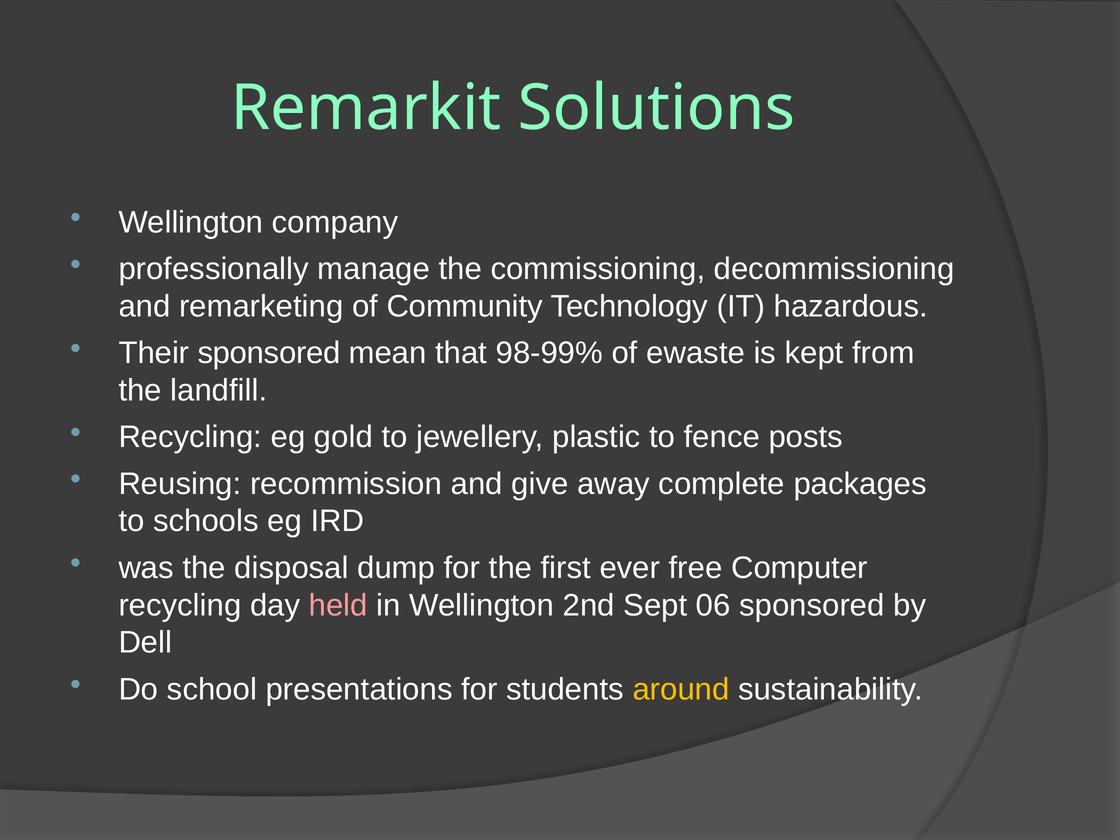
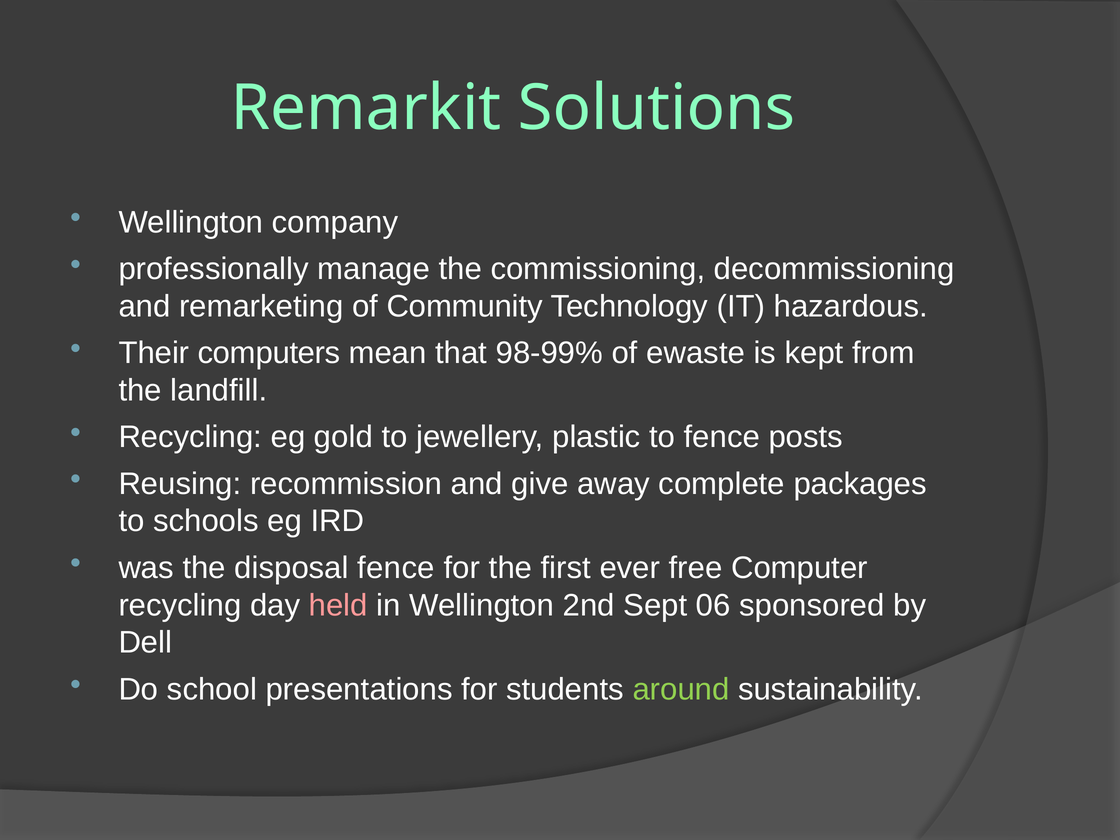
Their sponsored: sponsored -> computers
disposal dump: dump -> fence
around colour: yellow -> light green
